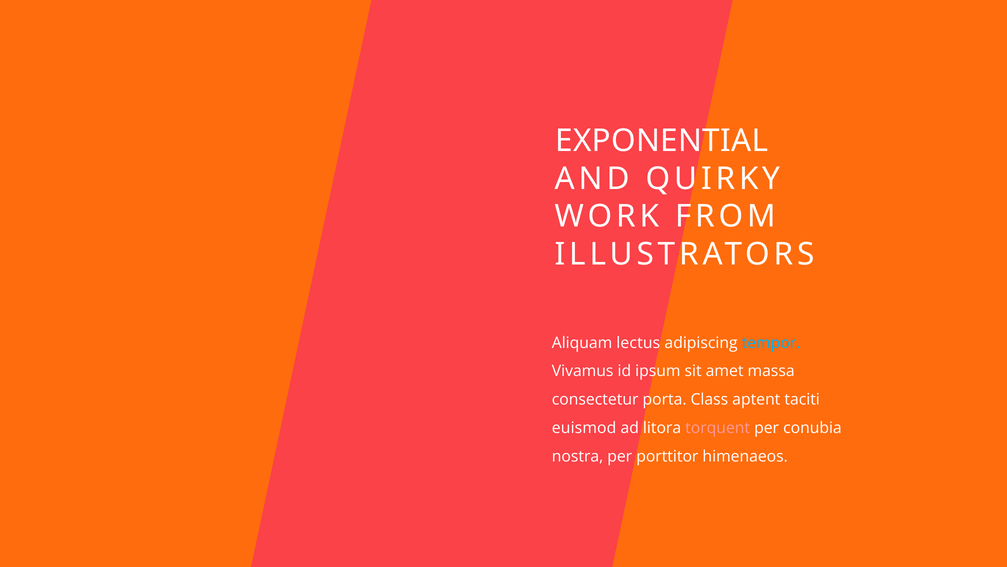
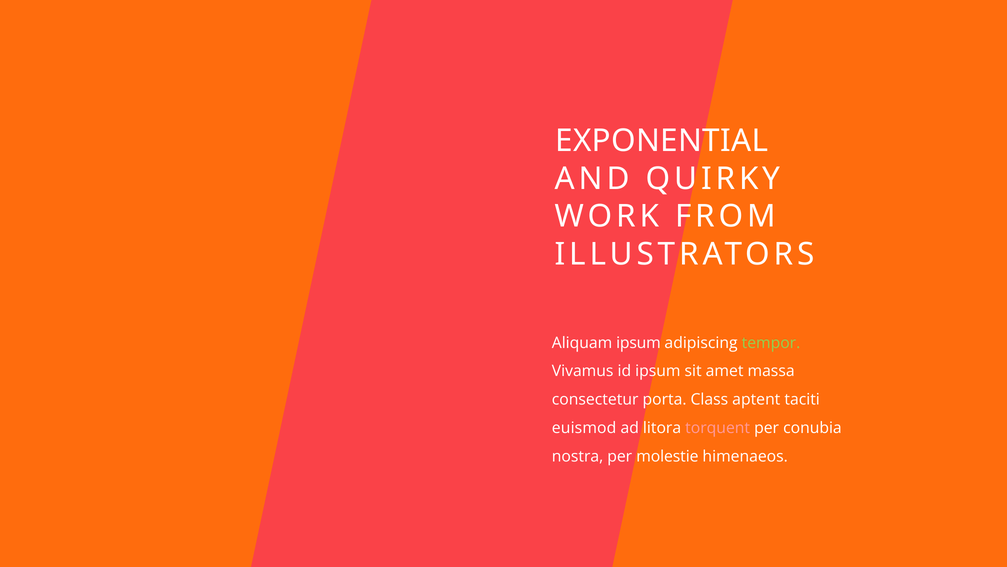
Aliquam lectus: lectus -> ipsum
tempor colour: light blue -> light green
porttitor: porttitor -> molestie
